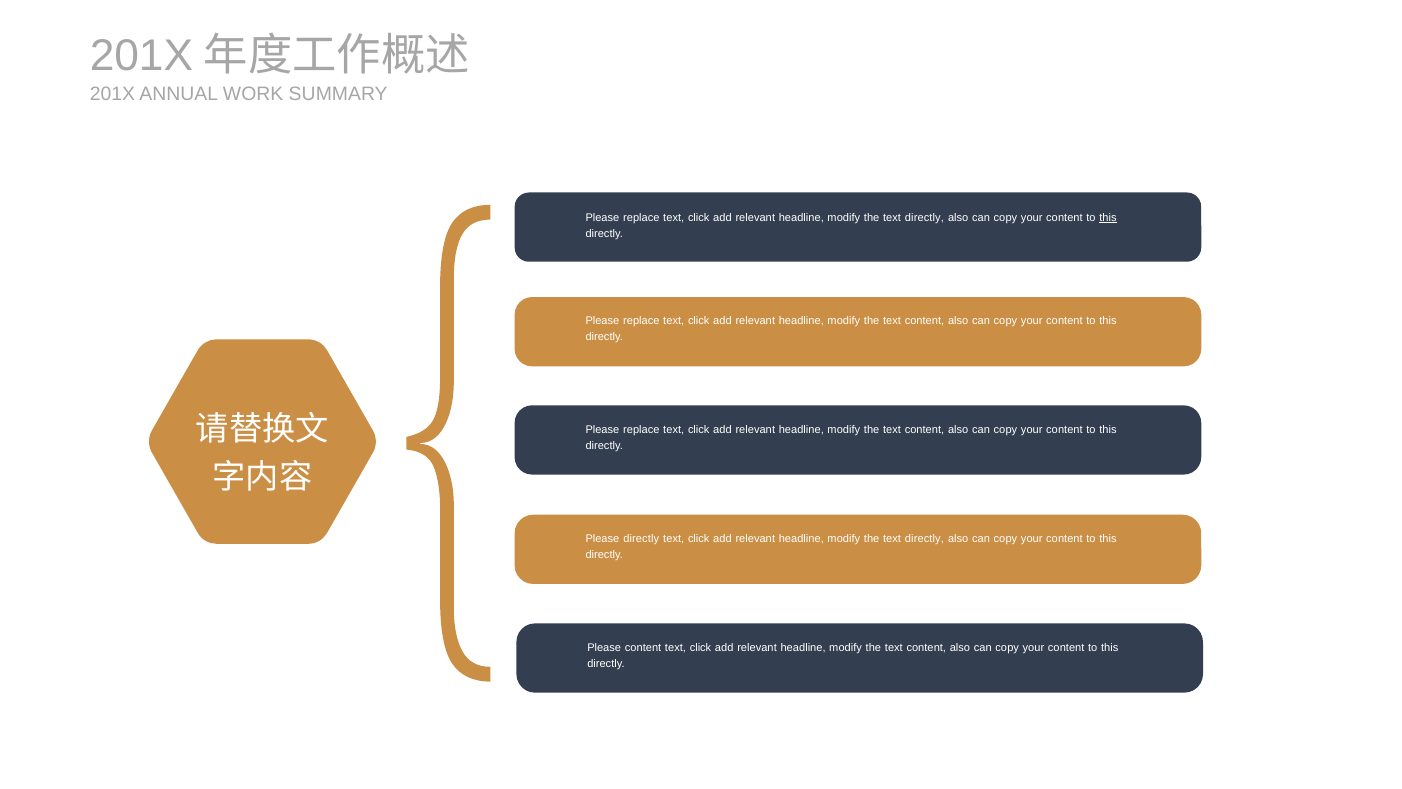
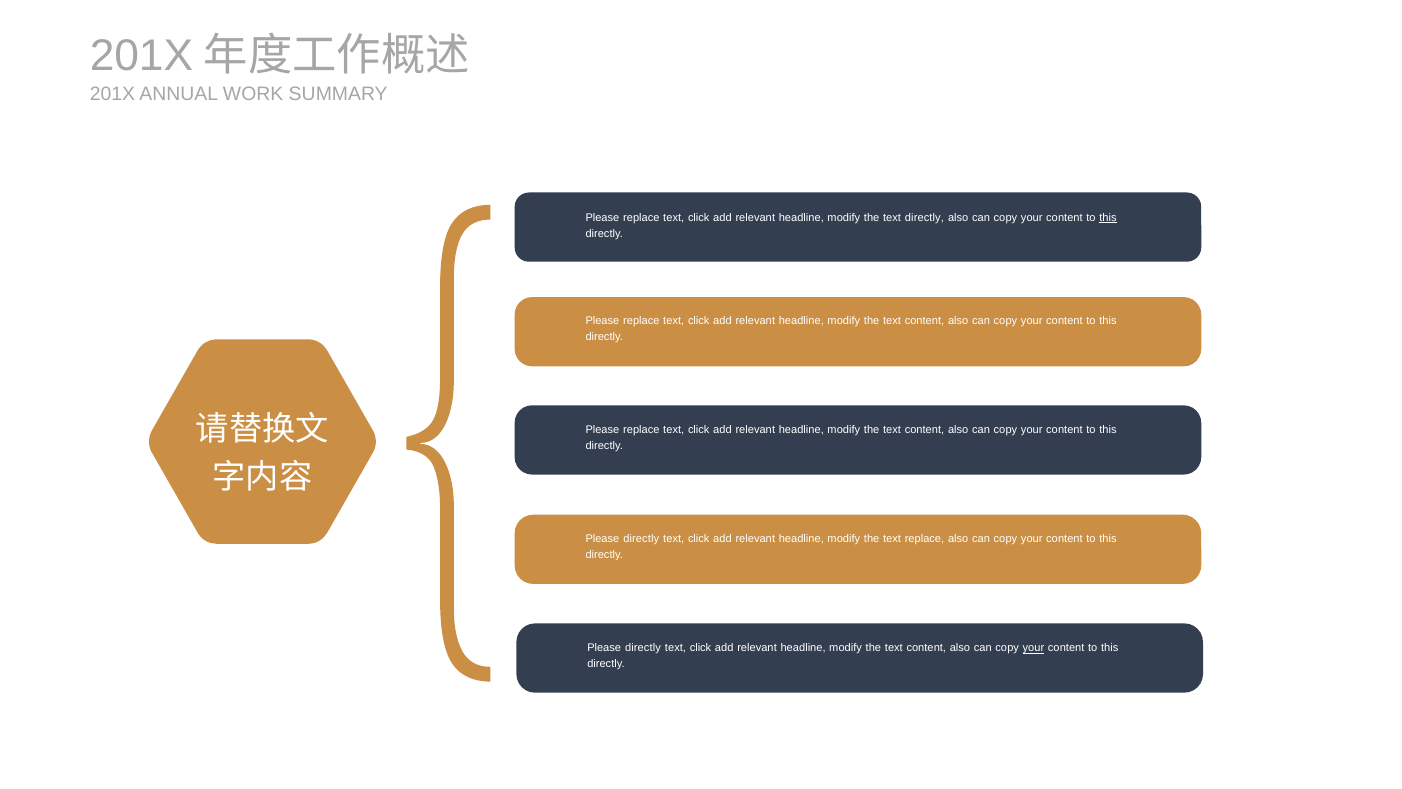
directly at (924, 539): directly -> replace
content at (643, 648): content -> directly
your at (1033, 648) underline: none -> present
